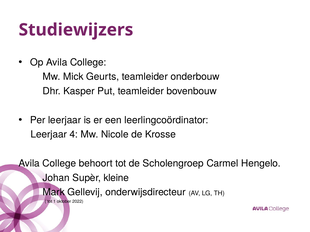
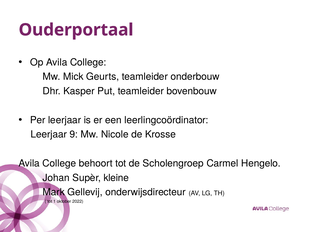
Studiewijzers: Studiewijzers -> Ouderportaal
4: 4 -> 9
